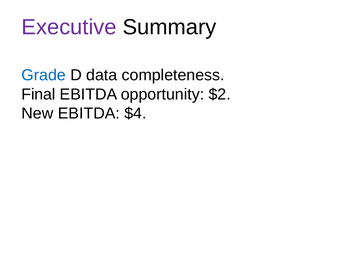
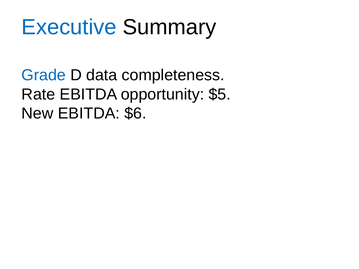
Executive colour: purple -> blue
Final: Final -> Rate
$2: $2 -> $5
$4: $4 -> $6
